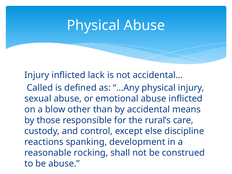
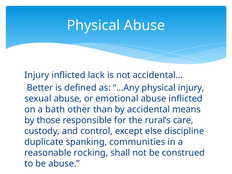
Called: Called -> Better
blow: blow -> bath
reactions: reactions -> duplicate
development: development -> communities
